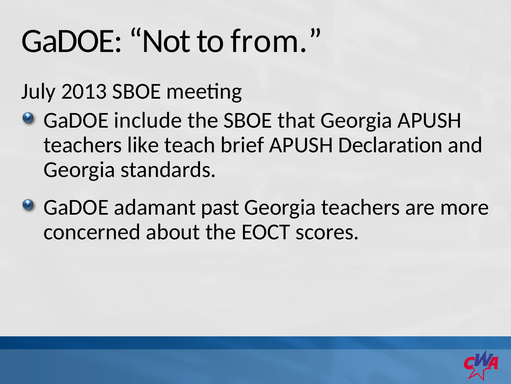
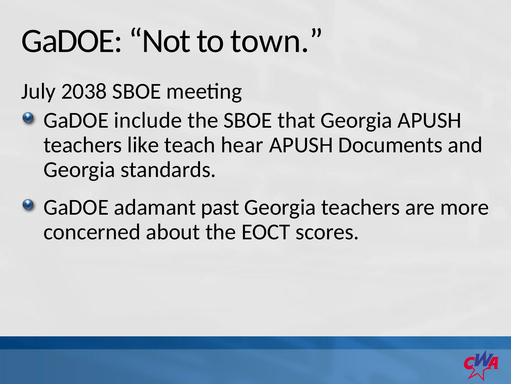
from: from -> town
2013: 2013 -> 2038
brief: brief -> hear
Declaration: Declaration -> Documents
